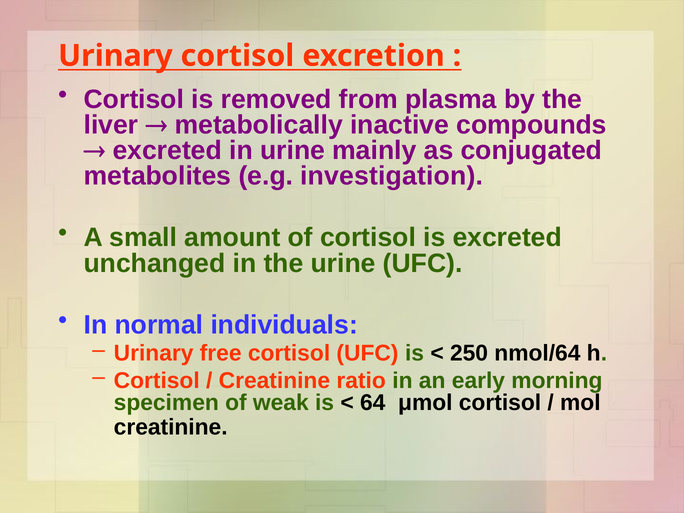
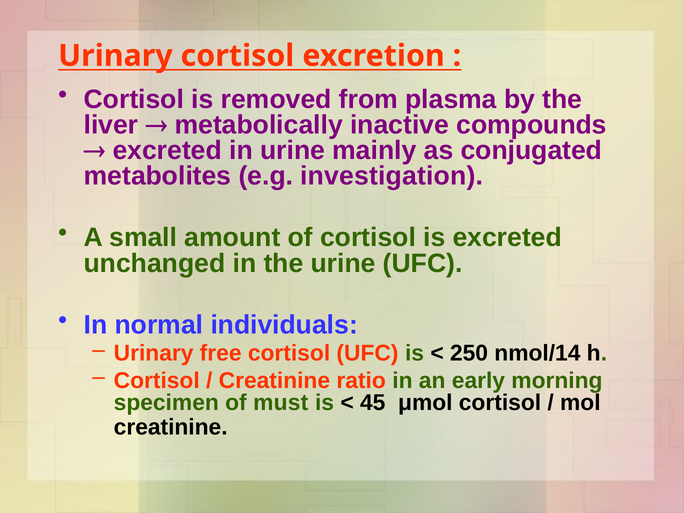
nmol/64: nmol/64 -> nmol/14
weak: weak -> must
64: 64 -> 45
